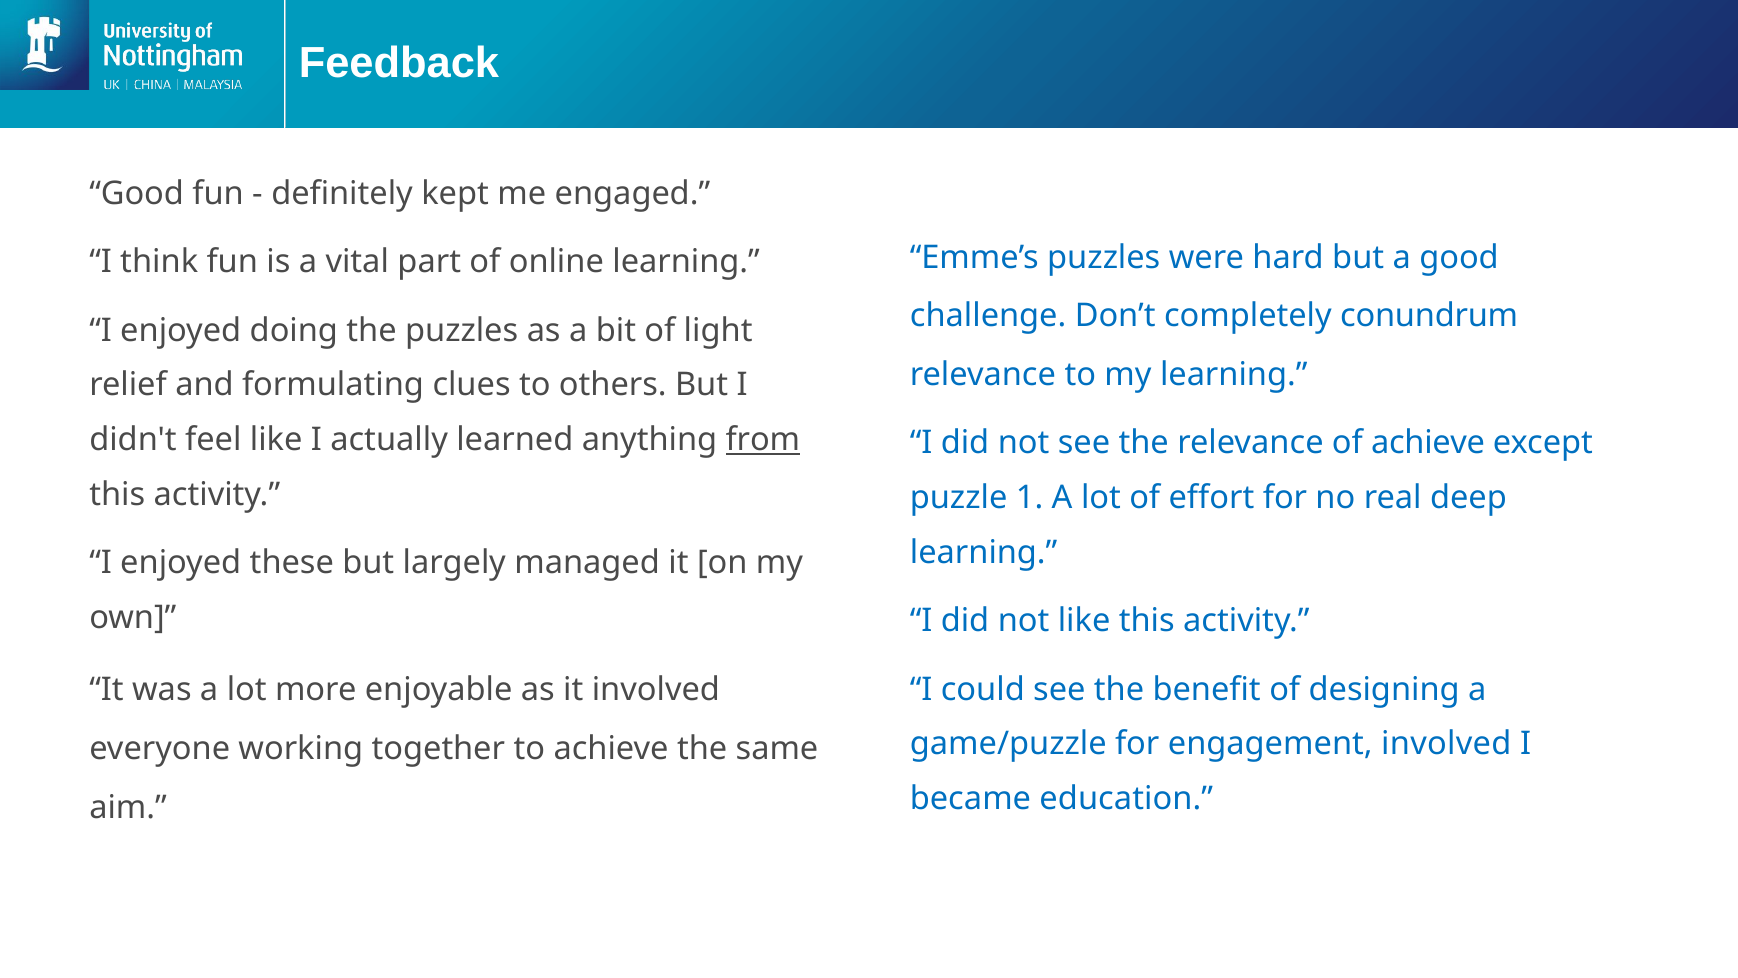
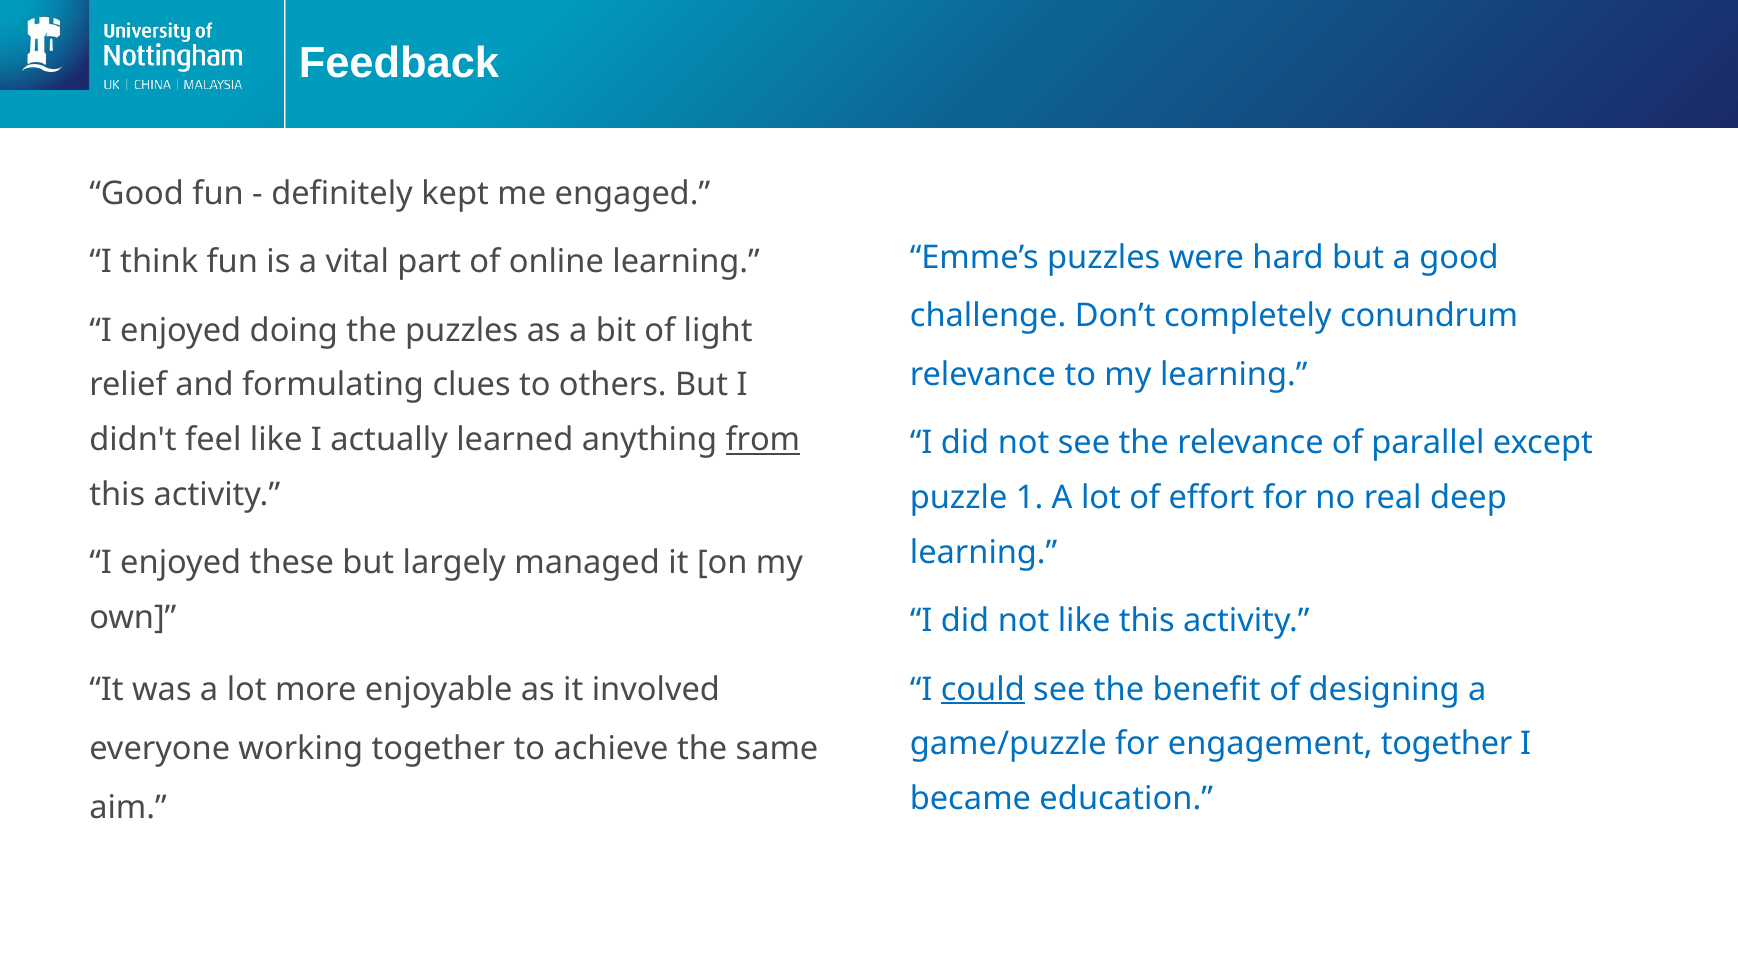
of achieve: achieve -> parallel
could underline: none -> present
engagement involved: involved -> together
